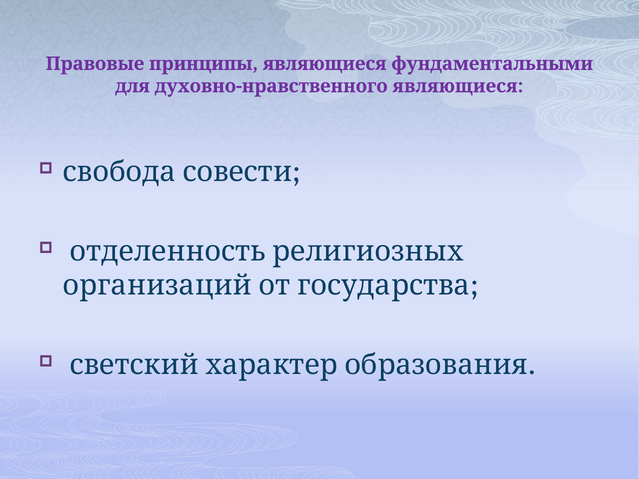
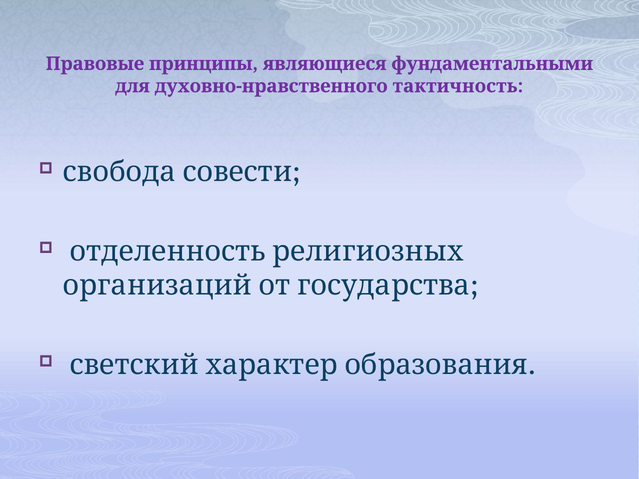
духовно-нравственного являющиеся: являющиеся -> тактичность
